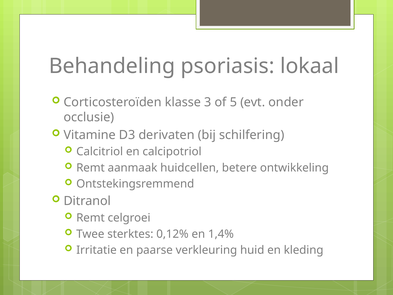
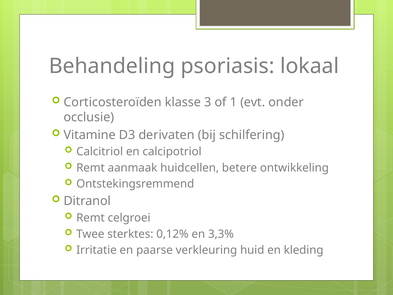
5: 5 -> 1
1,4%: 1,4% -> 3,3%
